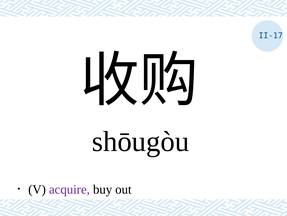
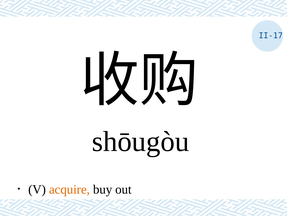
acquire colour: purple -> orange
